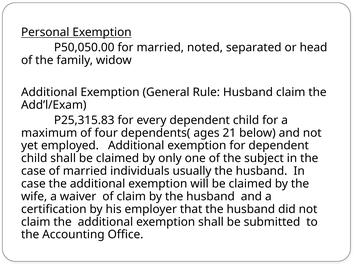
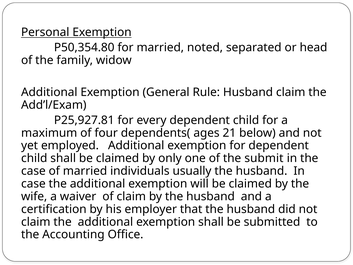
P50,050.00: P50,050.00 -> P50,354.80
P25,315.83: P25,315.83 -> P25,927.81
subject: subject -> submit
